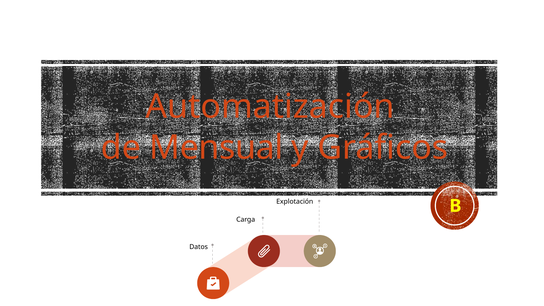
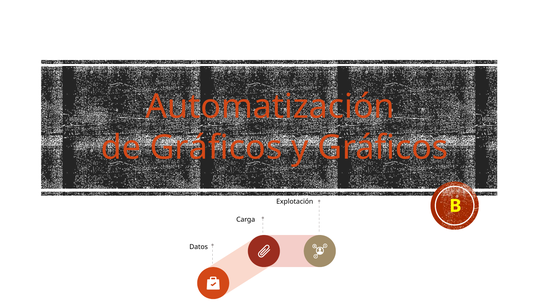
de Mensual: Mensual -> Gráficos
